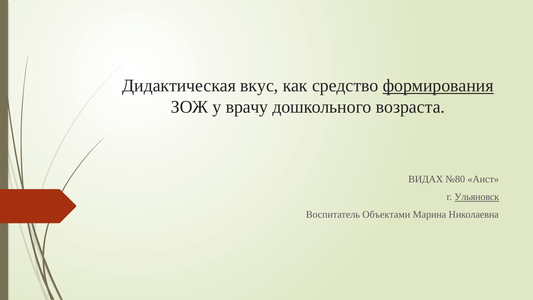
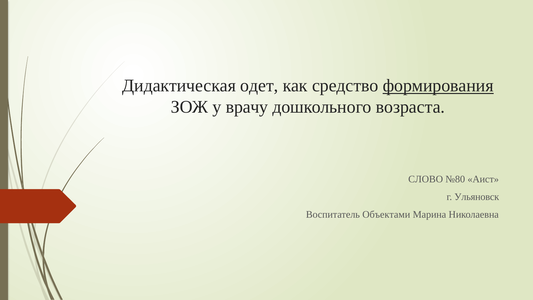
вкус: вкус -> одет
ВИДАХ: ВИДАХ -> СЛОВО
Ульяновск underline: present -> none
